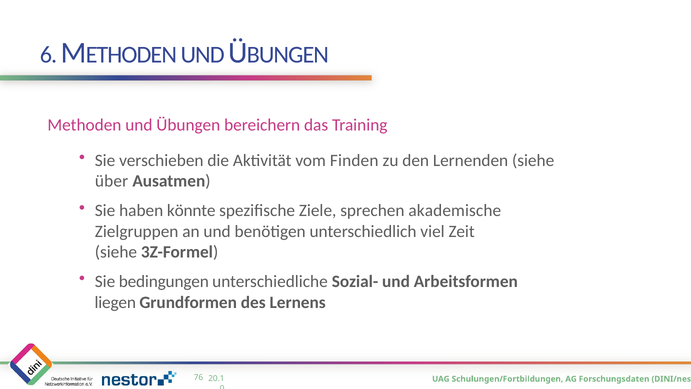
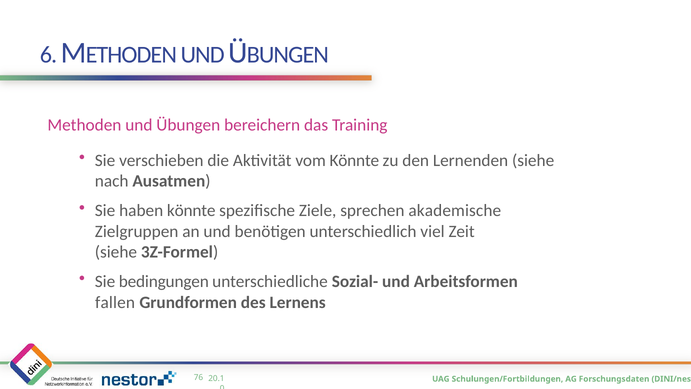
vom Finden: Finden -> Könnte
über: über -> nach
liegen: liegen -> fallen
